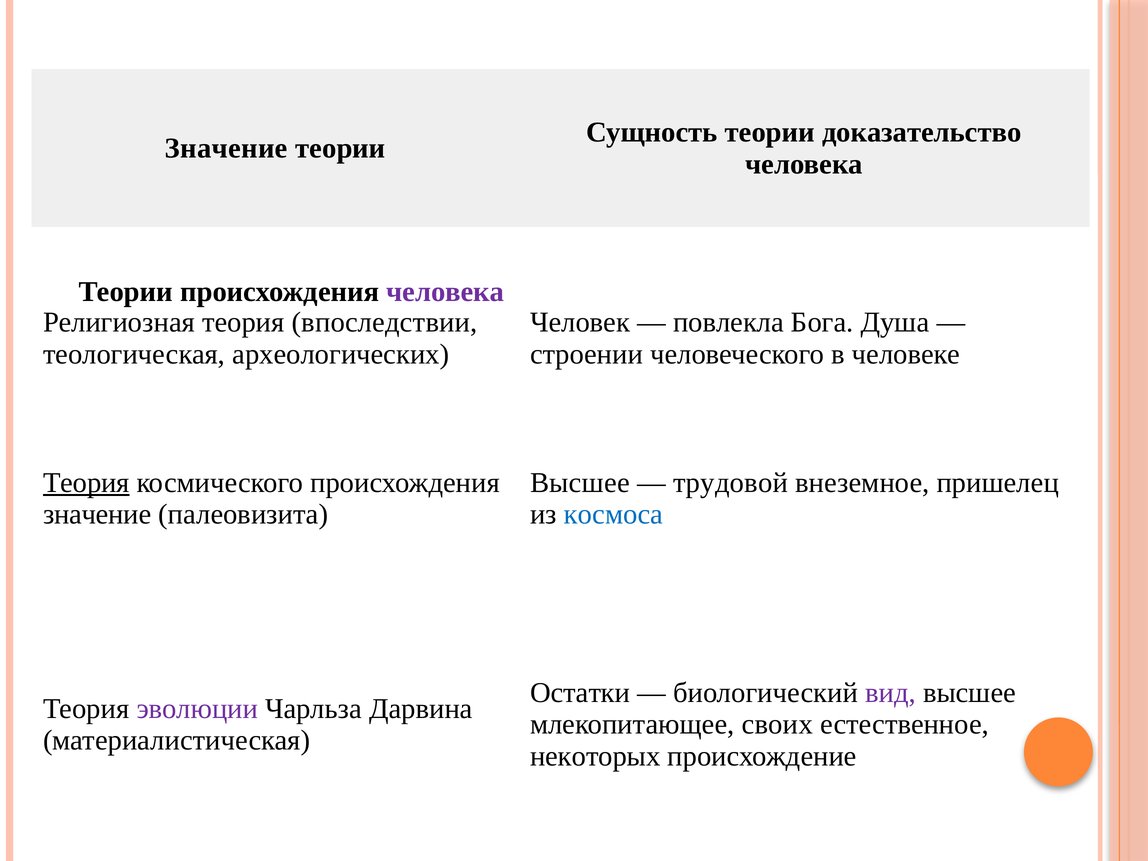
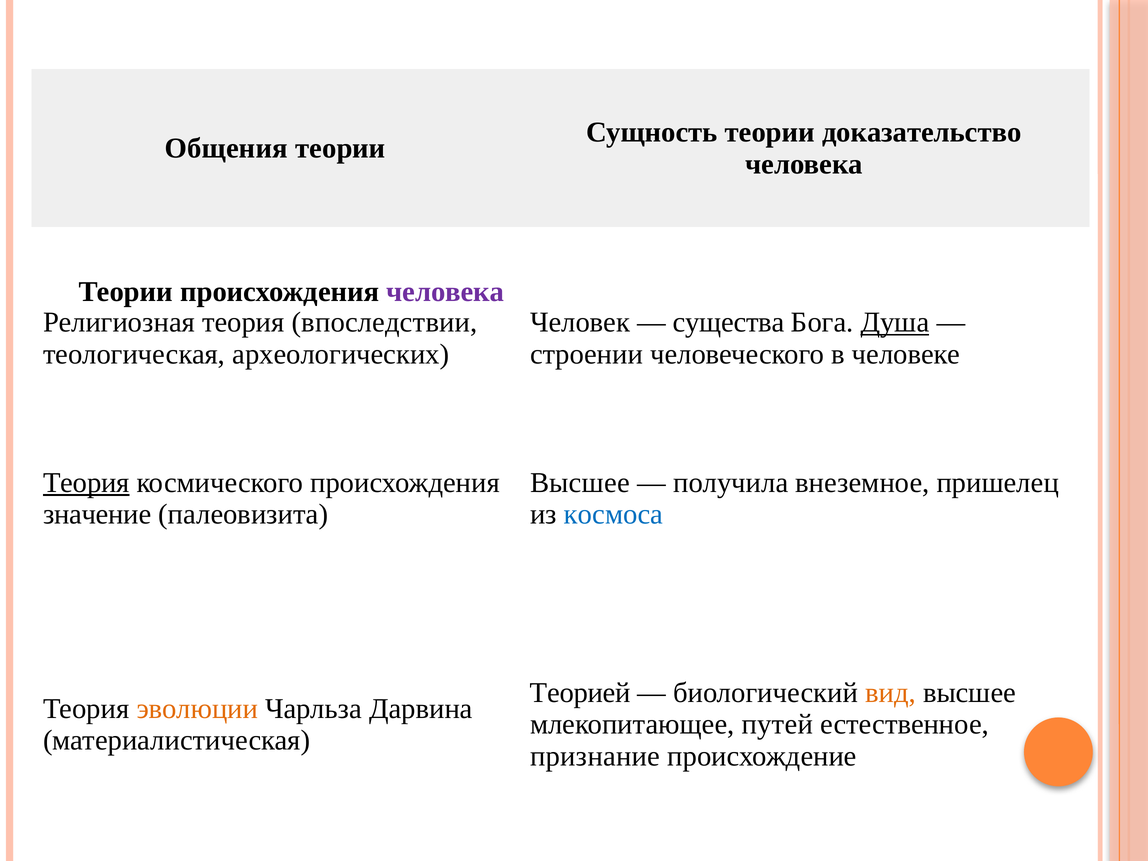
Значение at (226, 148): Значение -> Общения
повлекла: повлекла -> существа
Душа underline: none -> present
трудовой: трудовой -> получила
Остатки: Остатки -> Теорией
вид colour: purple -> orange
эволюции colour: purple -> orange
своих: своих -> путей
некоторых: некоторых -> признание
